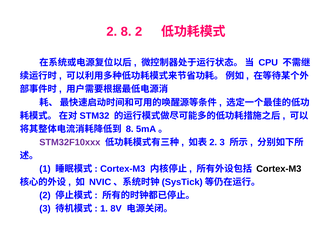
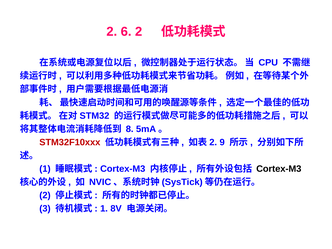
2 8: 8 -> 6
STM32F10xxx colour: purple -> red
3 at (222, 142): 3 -> 9
